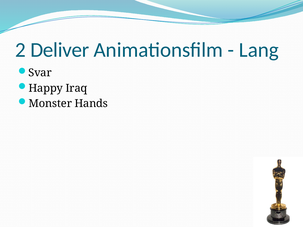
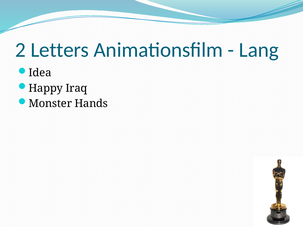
Deliver: Deliver -> Letters
Svar: Svar -> Idea
